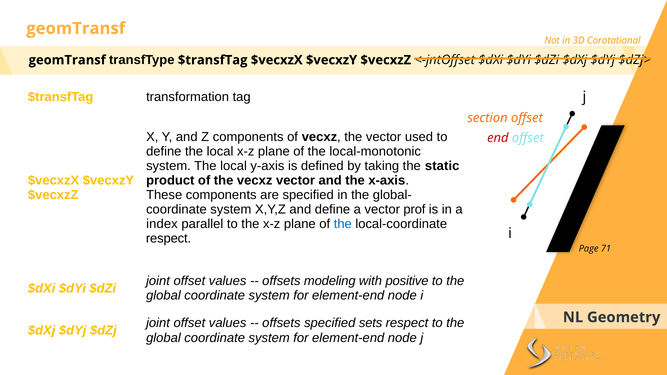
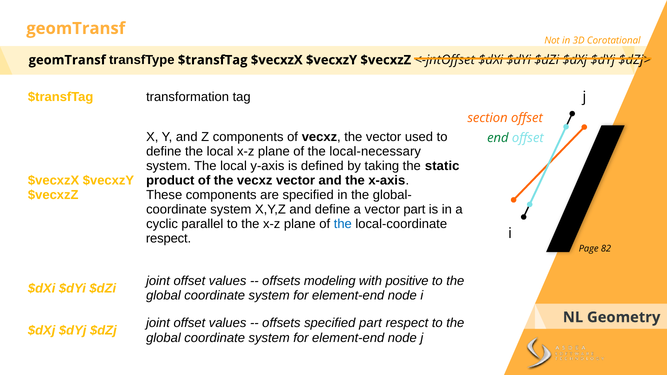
end colour: red -> green
local-monotonic: local-monotonic -> local-necessary
vector prof: prof -> part
index: index -> cyclic
71: 71 -> 82
specified sets: sets -> part
